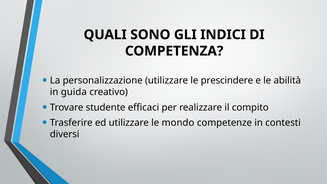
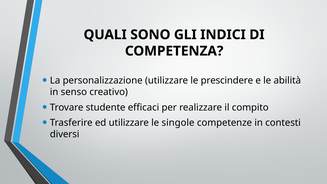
guida: guida -> senso
mondo: mondo -> singole
